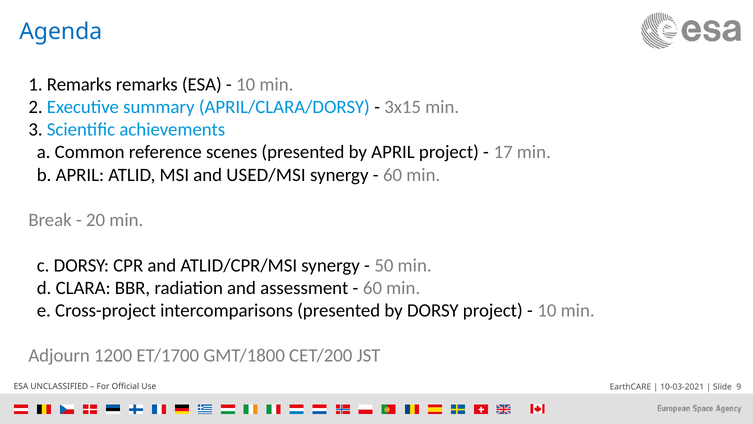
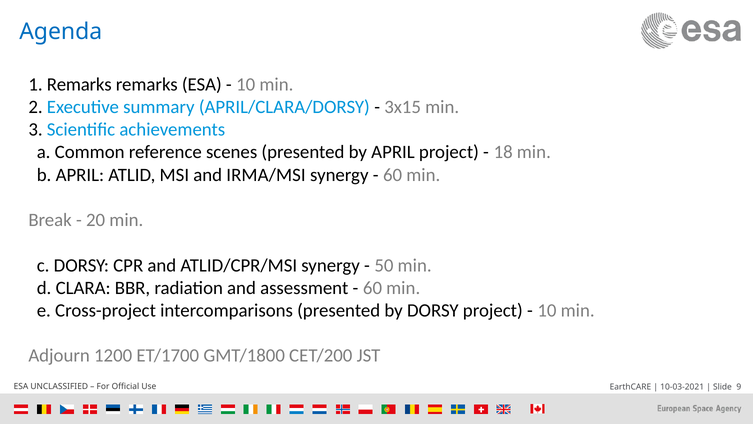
17: 17 -> 18
USED/MSI: USED/MSI -> IRMA/MSI
